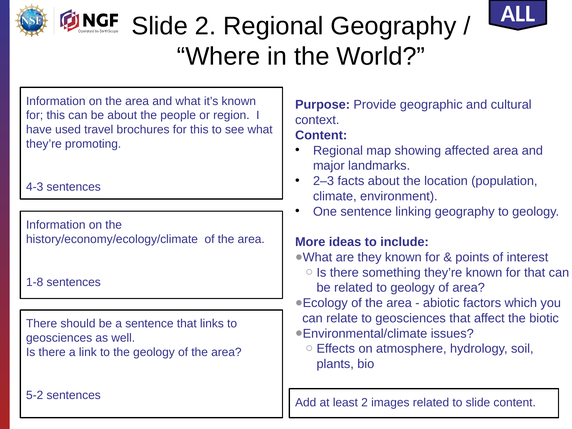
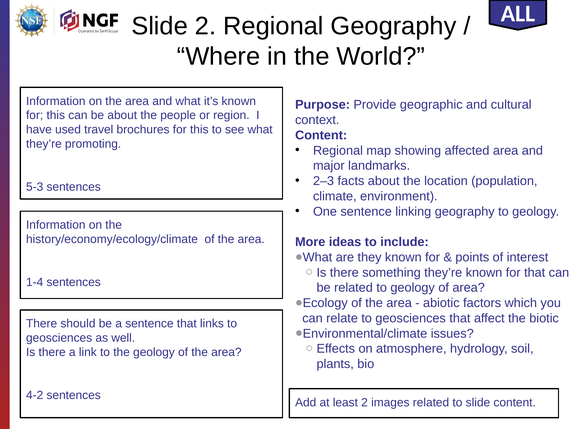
4-3: 4-3 -> 5-3
1-8: 1-8 -> 1-4
5-2: 5-2 -> 4-2
